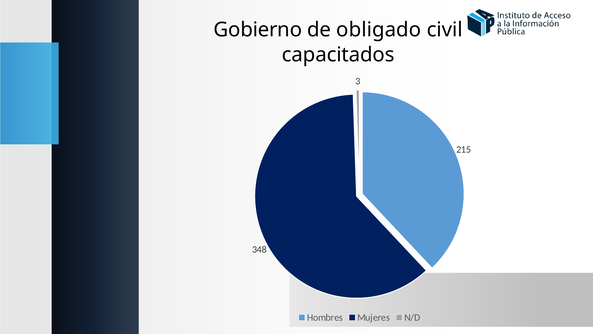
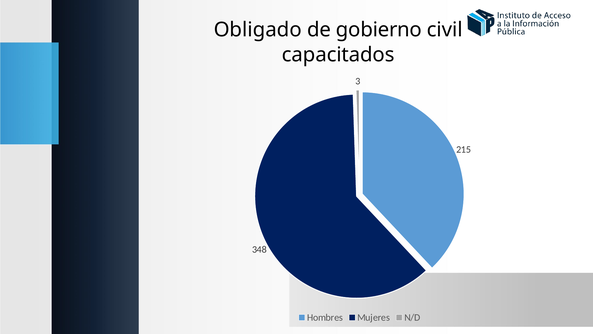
Gobierno: Gobierno -> Obligado
obligado: obligado -> gobierno
